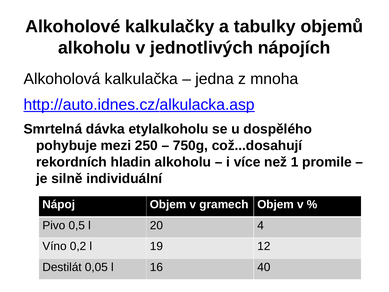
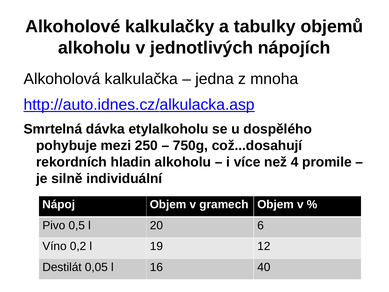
1: 1 -> 4
4: 4 -> 6
